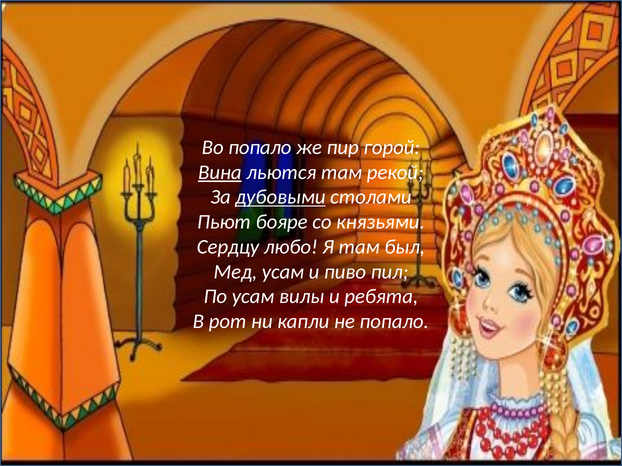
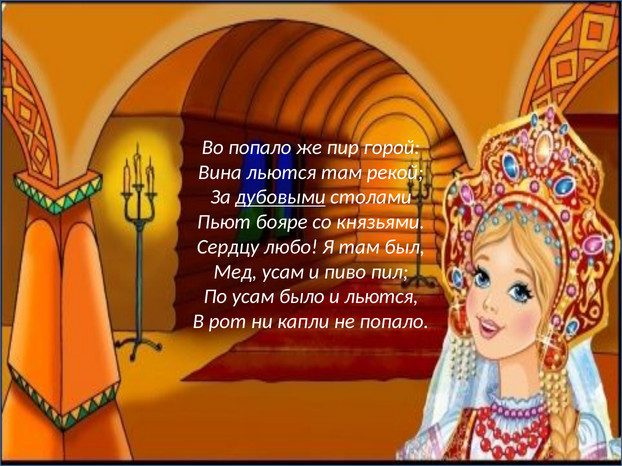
Вина underline: present -> none
вилы: вилы -> было
и ребята: ребята -> льются
